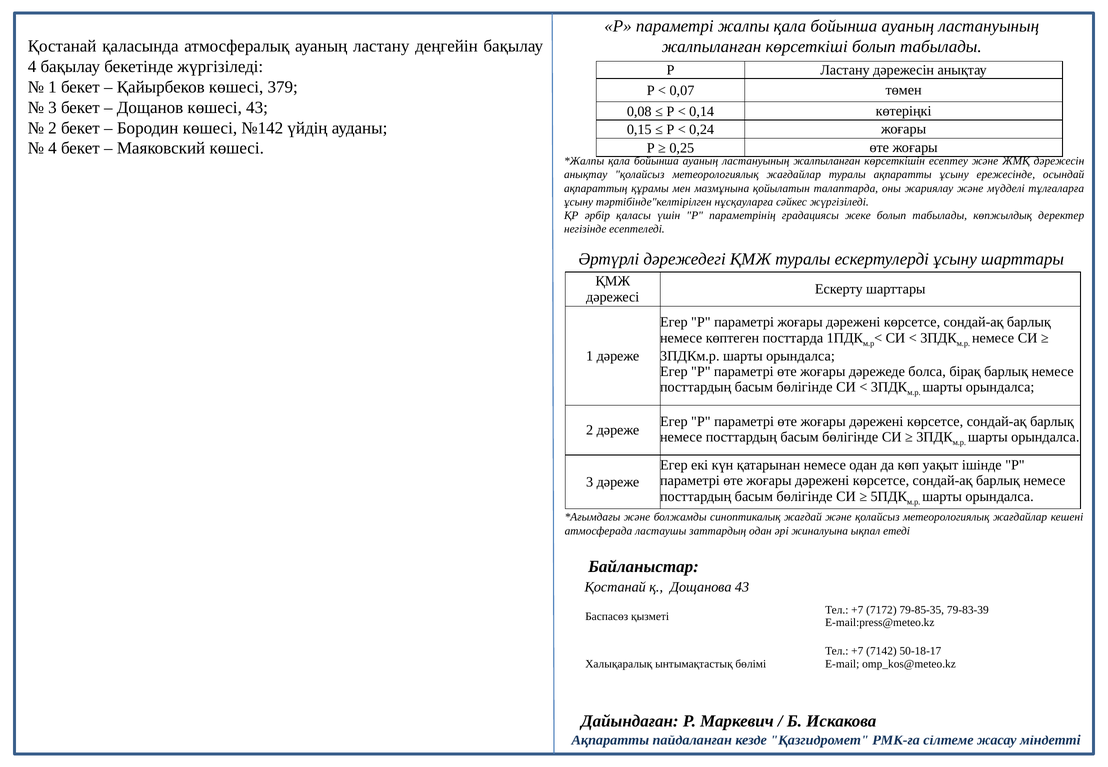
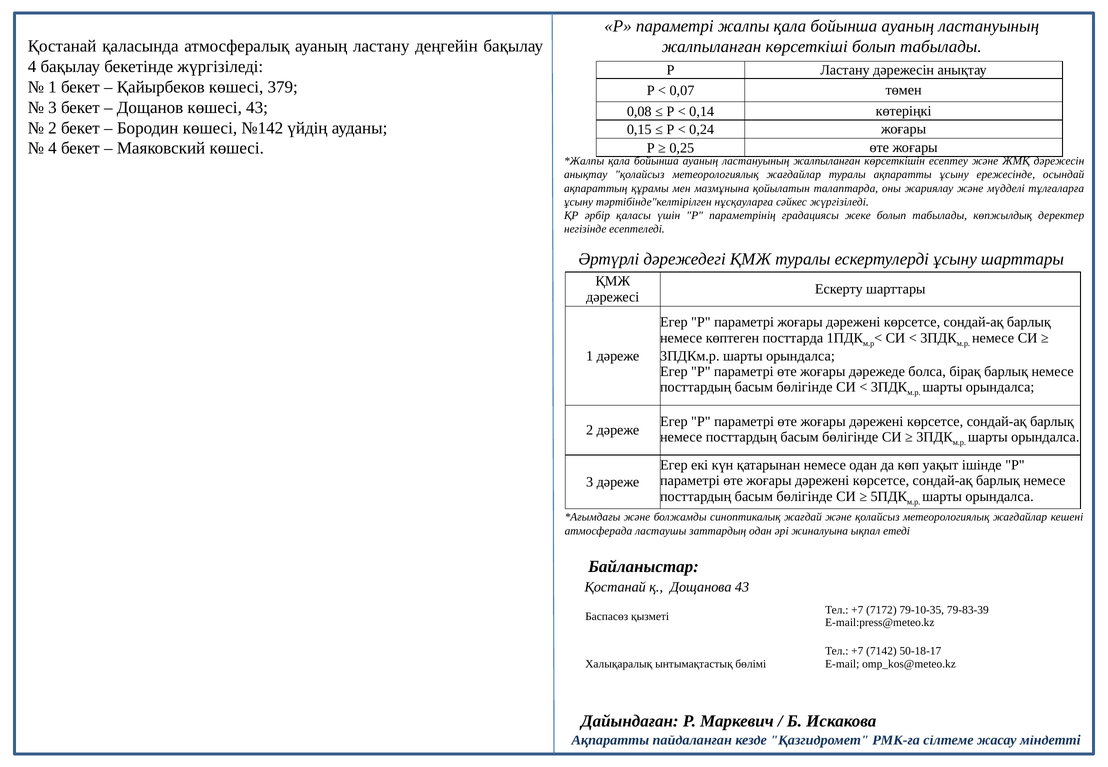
79-85-35: 79-85-35 -> 79-10-35
